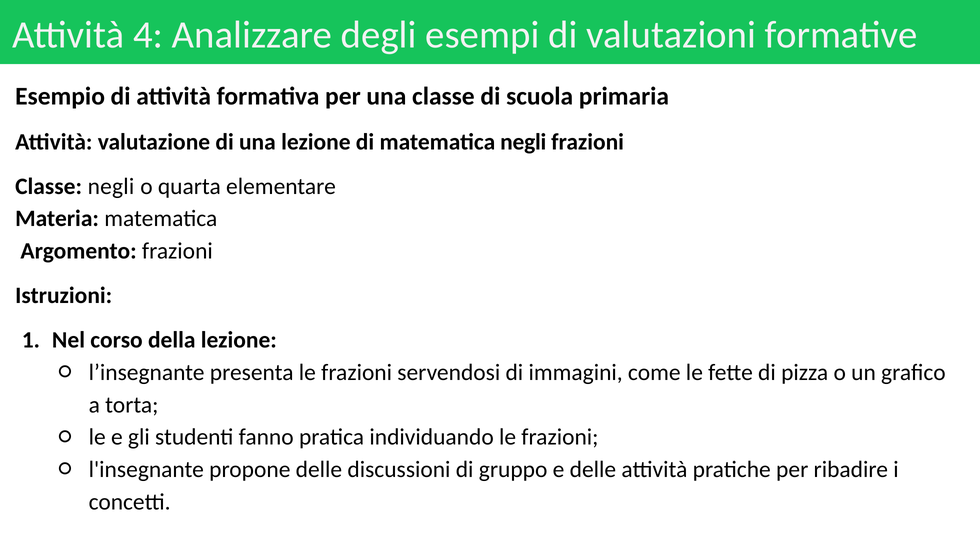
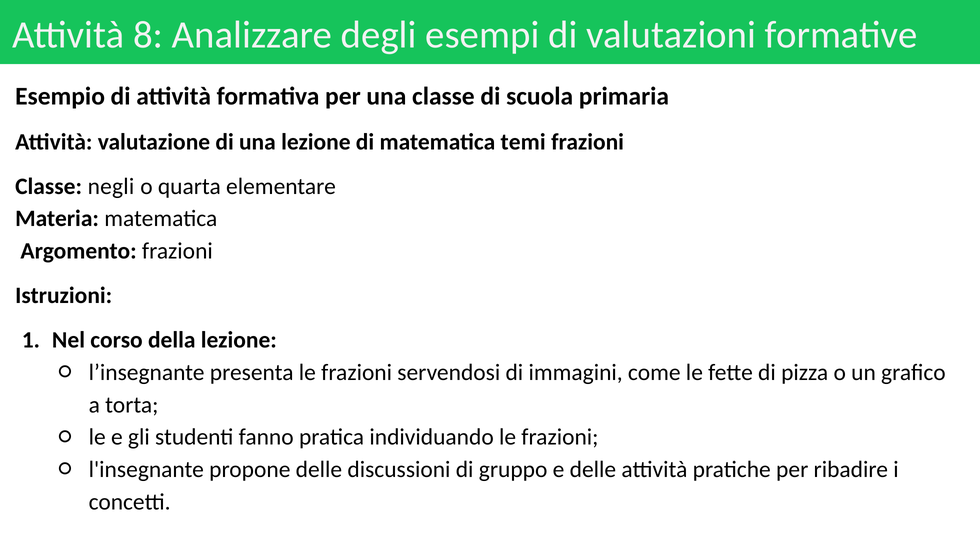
4: 4 -> 8
matematica negli: negli -> temi
